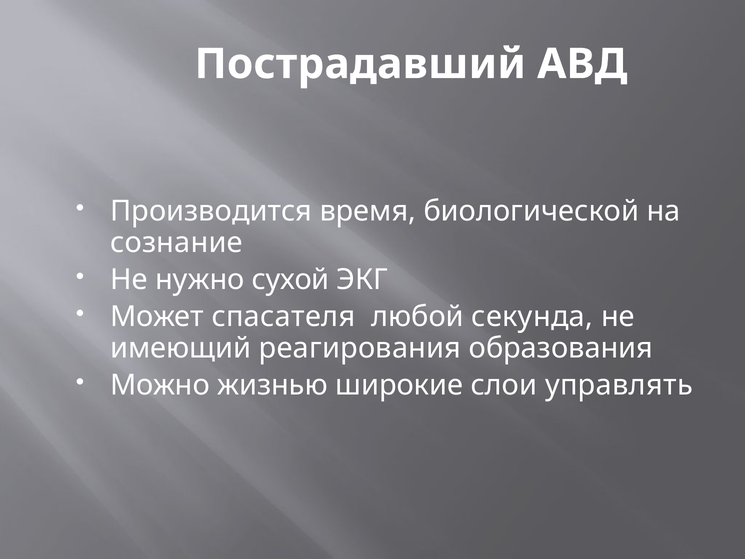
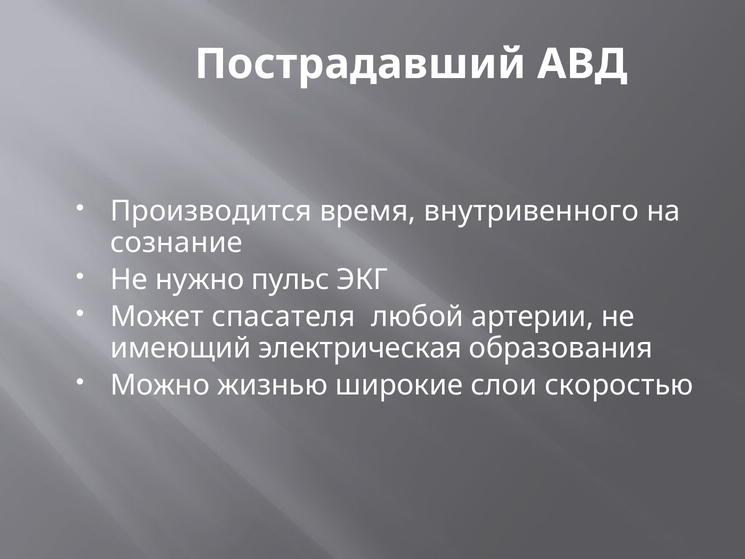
биологической: биологической -> внутривенного
сухой: сухой -> пульс
секунда: секунда -> артерии
реагирования: реагирования -> электрическая
управлять: управлять -> скоростью
